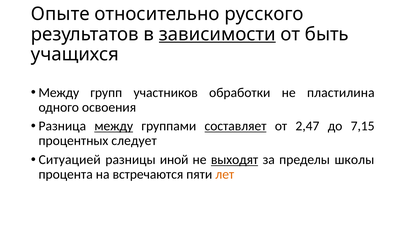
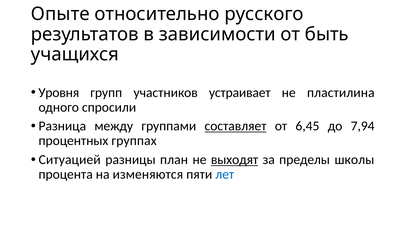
зависимости underline: present -> none
Между at (59, 92): Между -> Уровня
обработки: обработки -> устраивает
освоения: освоения -> спросили
между at (114, 126) underline: present -> none
2,47: 2,47 -> 6,45
7,15: 7,15 -> 7,94
следует: следует -> группах
иной: иной -> план
встречаются: встречаются -> изменяются
лет colour: orange -> blue
